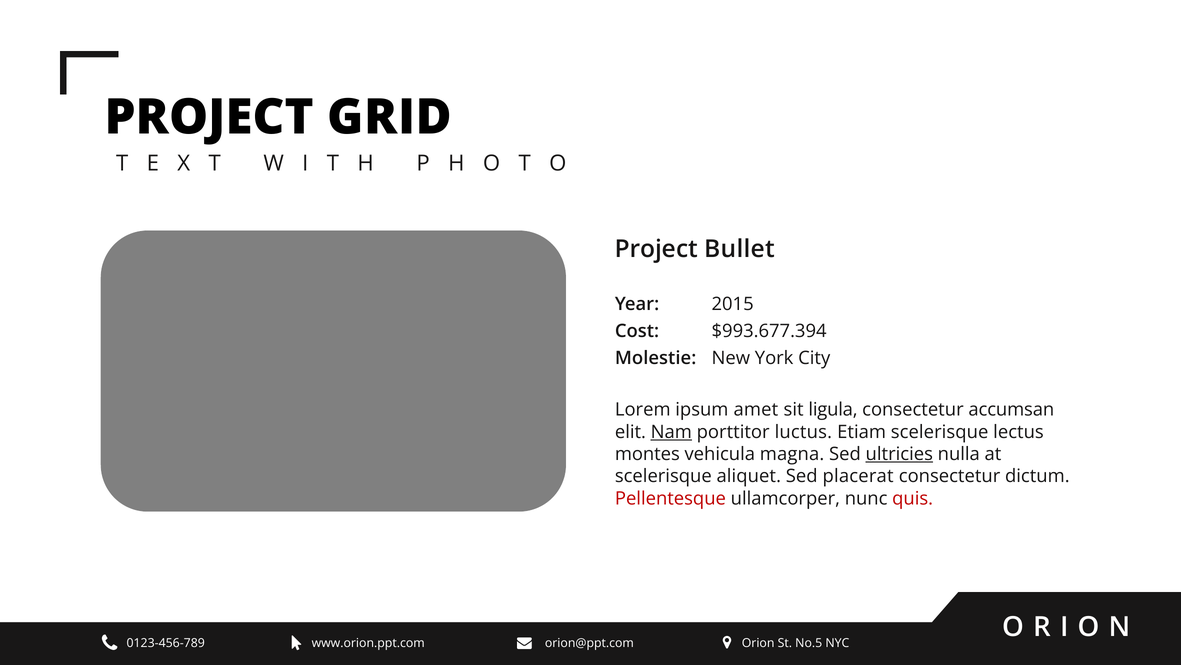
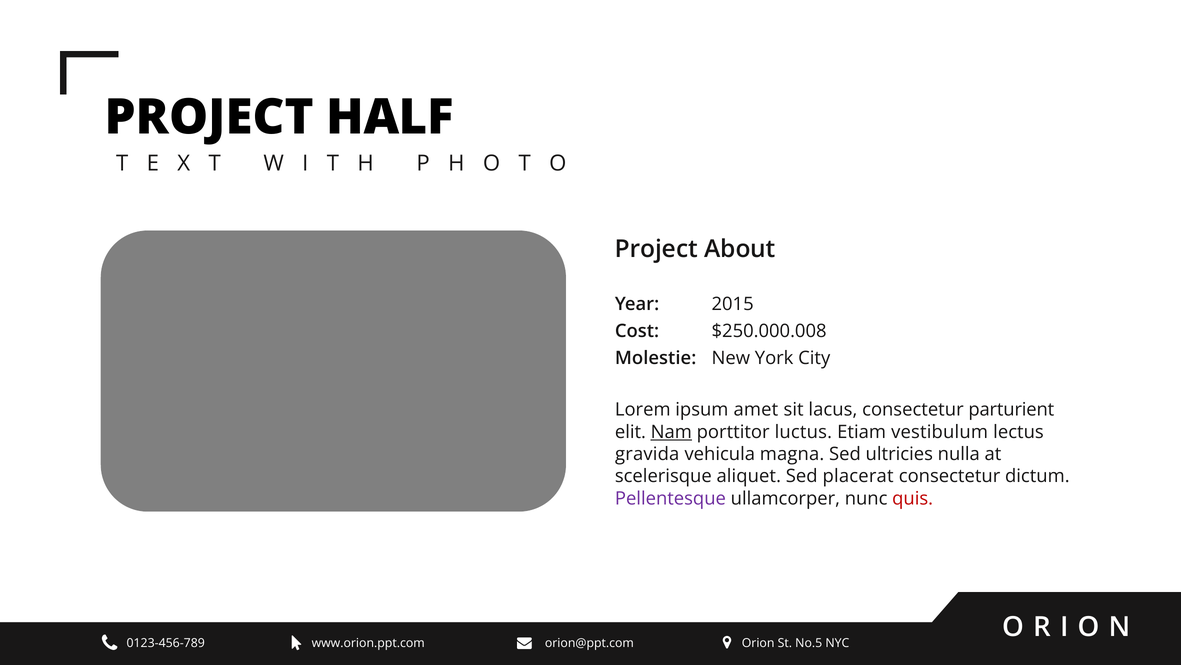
GRID: GRID -> HALF
Bullet: Bullet -> About
$993.677.394: $993.677.394 -> $250.000.008
ligula: ligula -> lacus
accumsan: accumsan -> parturient
Etiam scelerisque: scelerisque -> vestibulum
montes: montes -> gravida
ultricies underline: present -> none
Pellentesque colour: red -> purple
